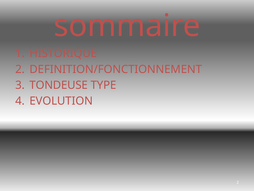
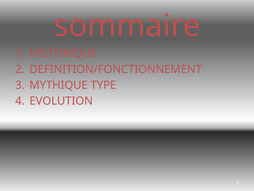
TONDEUSE: TONDEUSE -> MYTHIQUE
